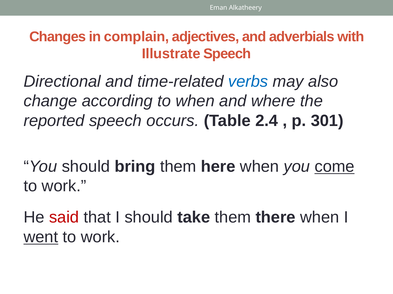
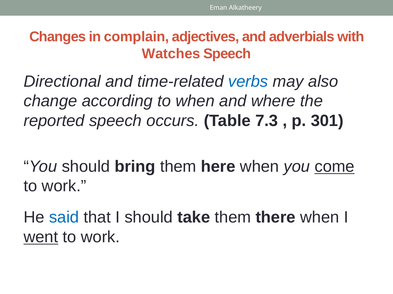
Illustrate: Illustrate -> Watches
2.4: 2.4 -> 7.3
said colour: red -> blue
